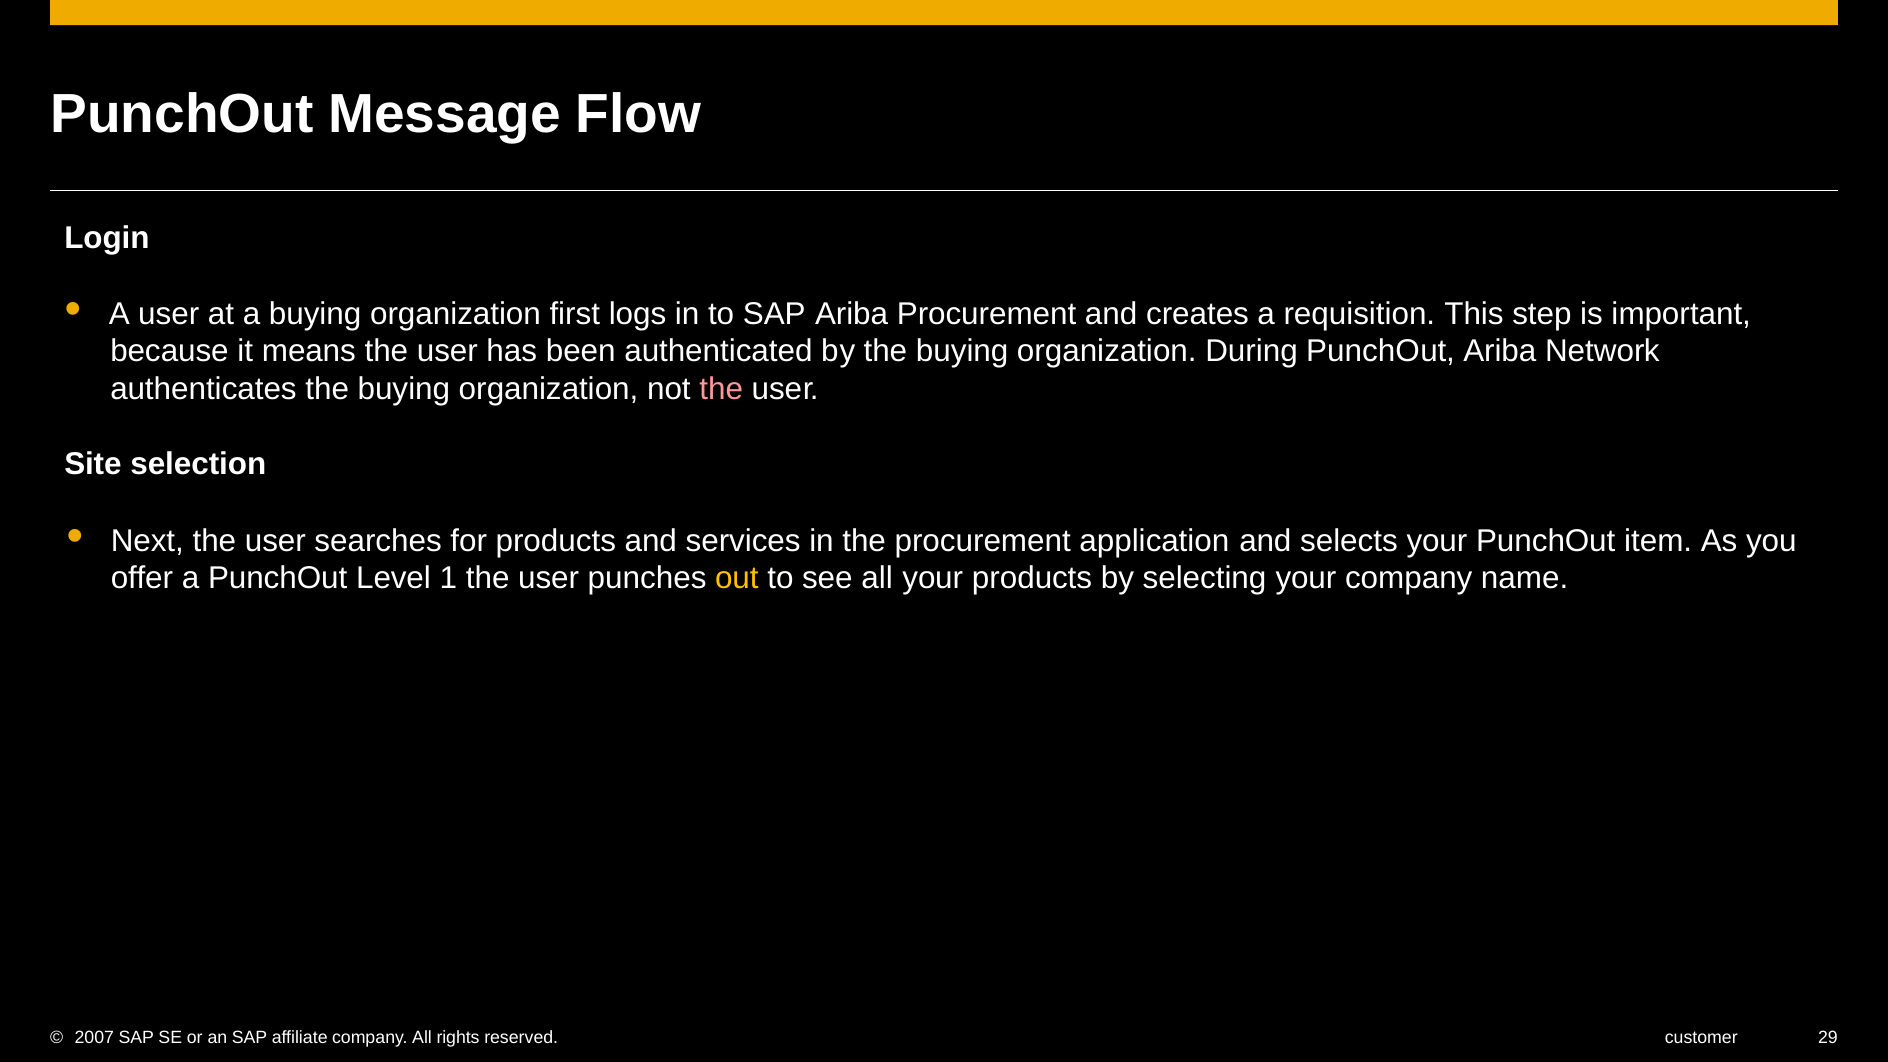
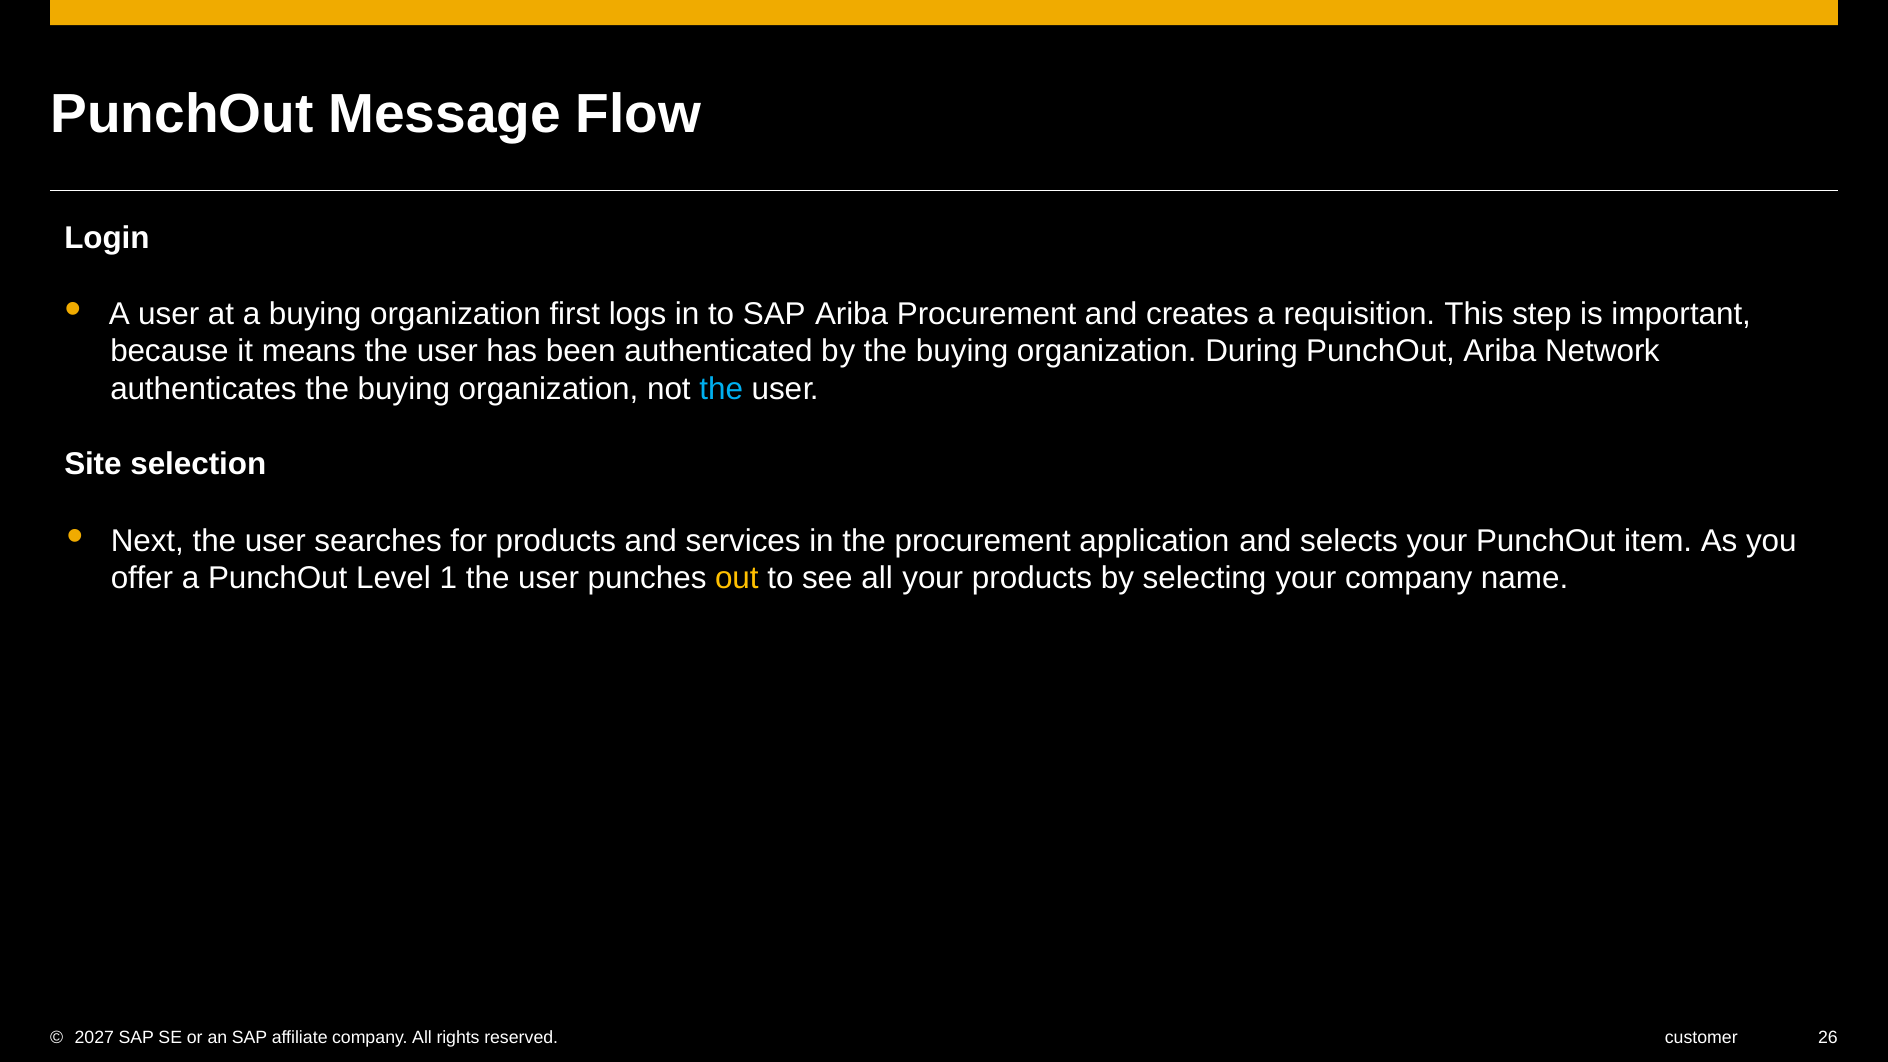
the at (721, 389) colour: pink -> light blue
2007: 2007 -> 2027
29: 29 -> 26
